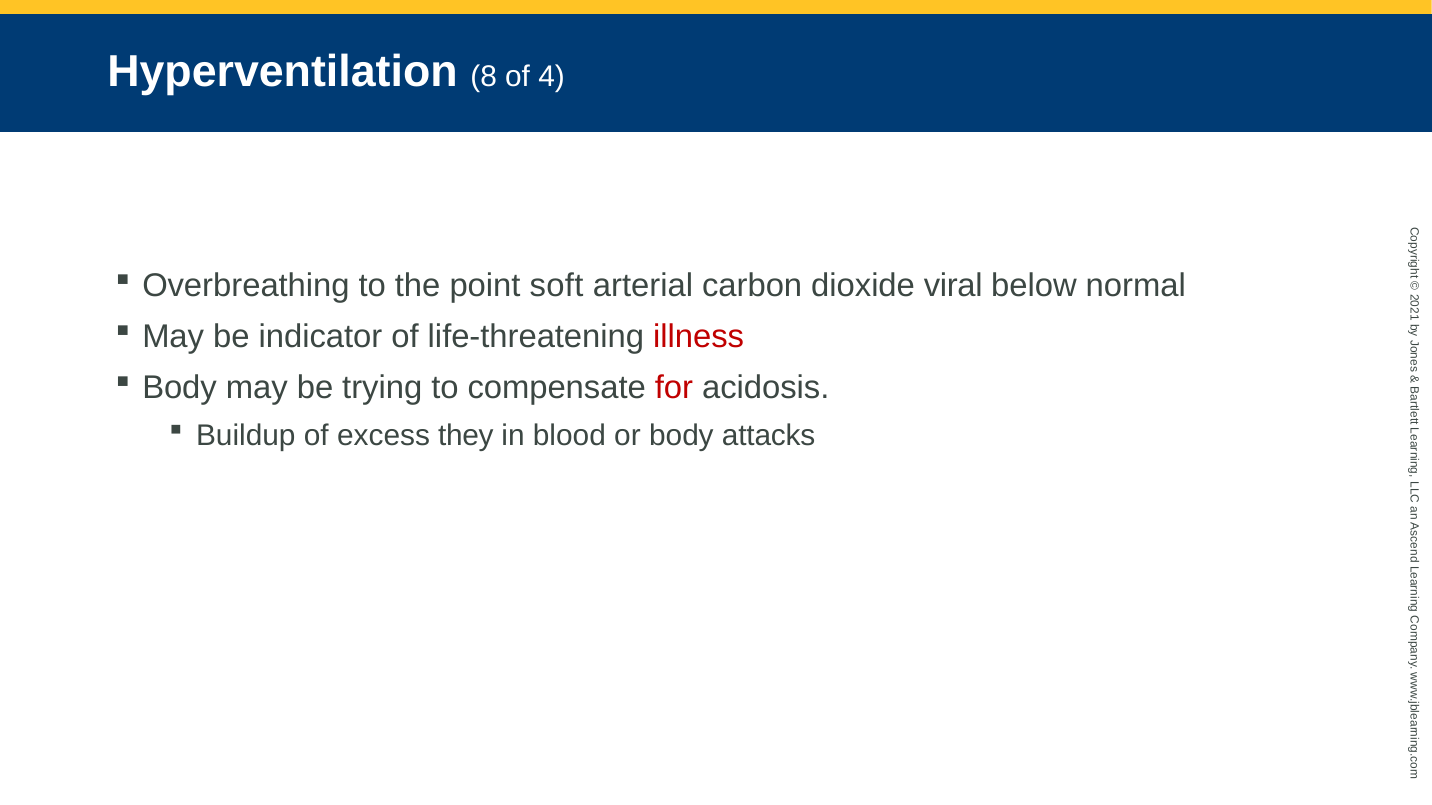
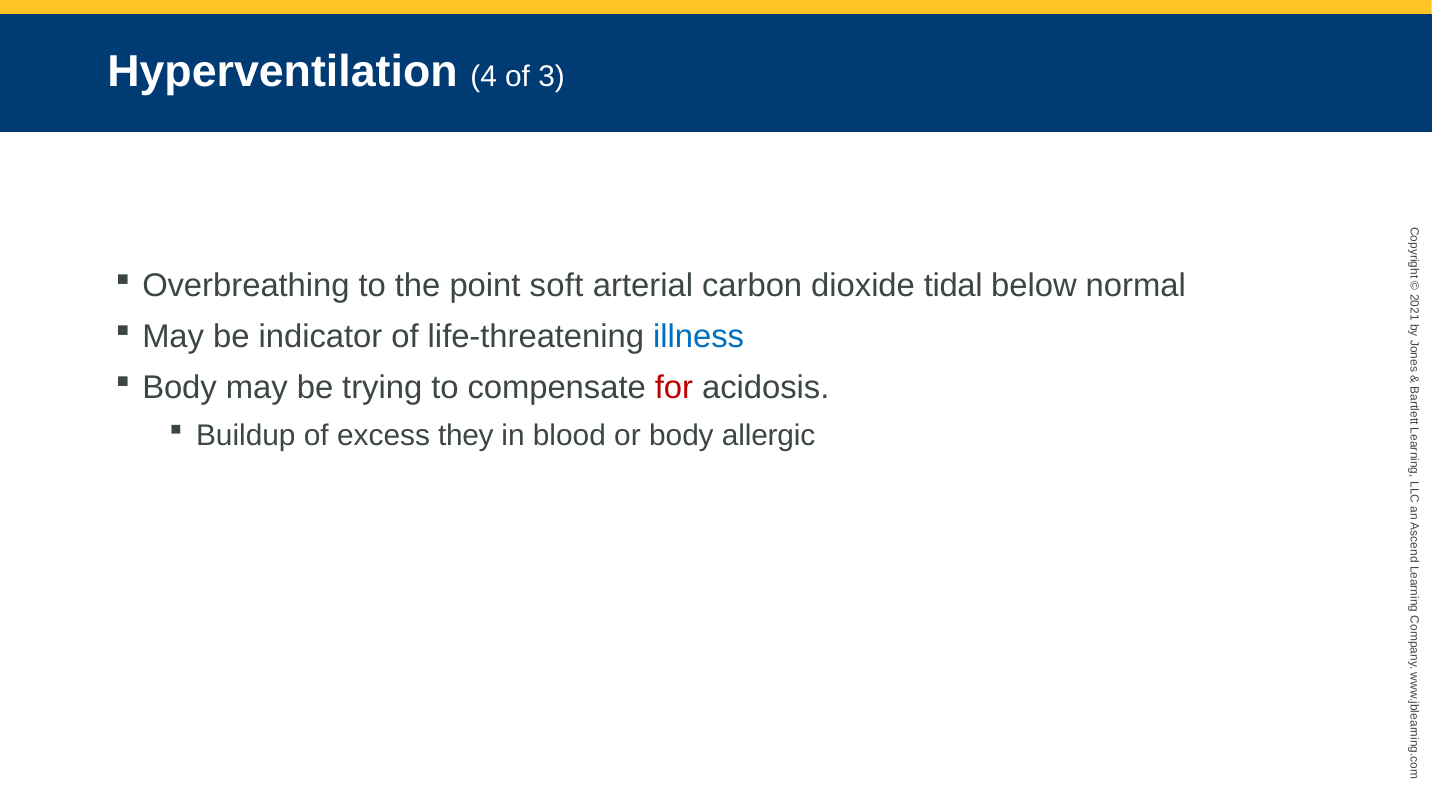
8: 8 -> 4
4: 4 -> 3
viral: viral -> tidal
illness colour: red -> blue
attacks: attacks -> allergic
